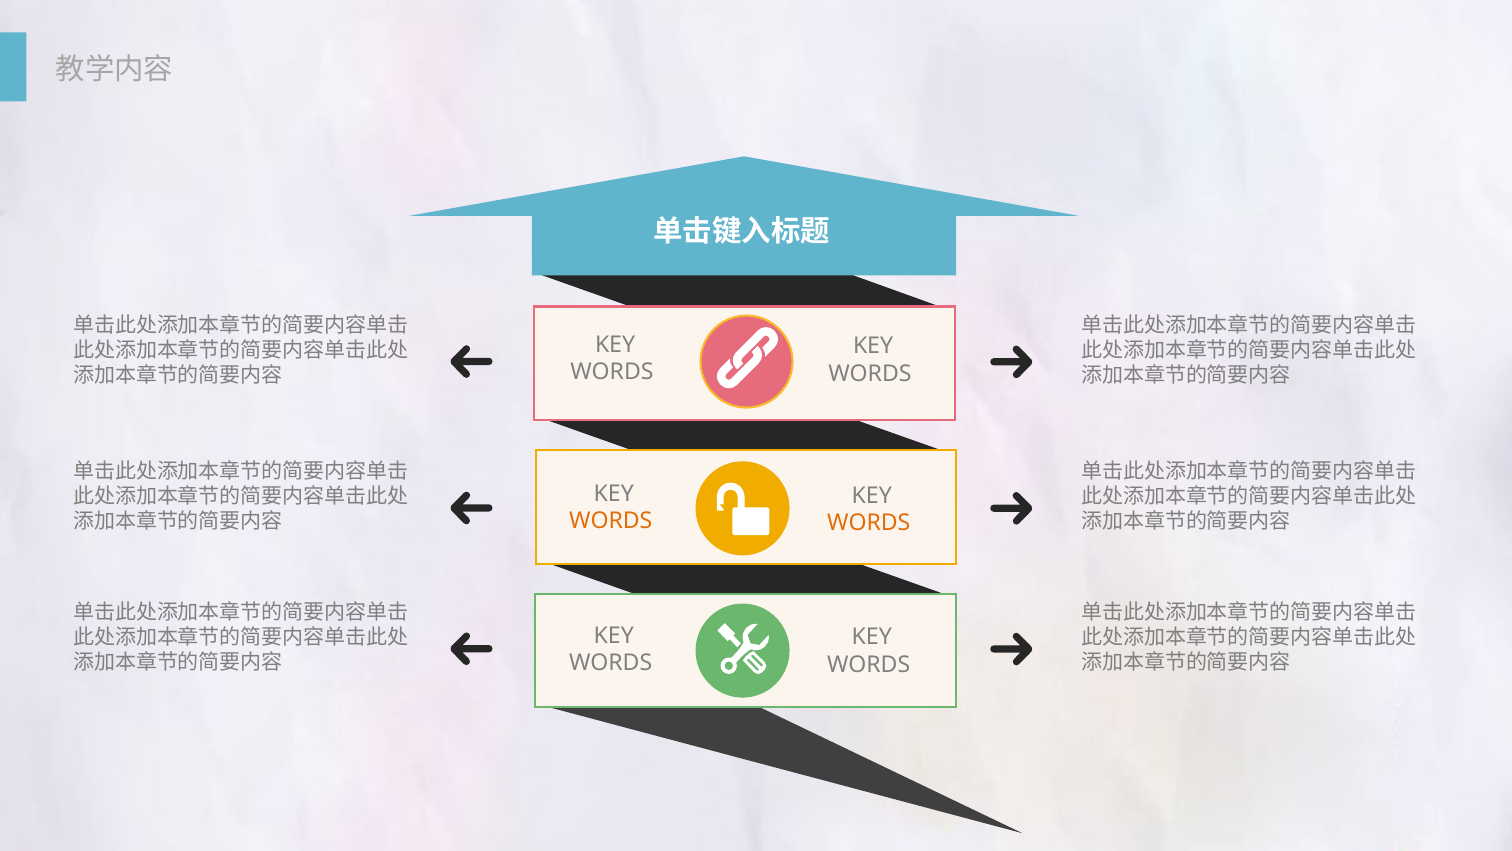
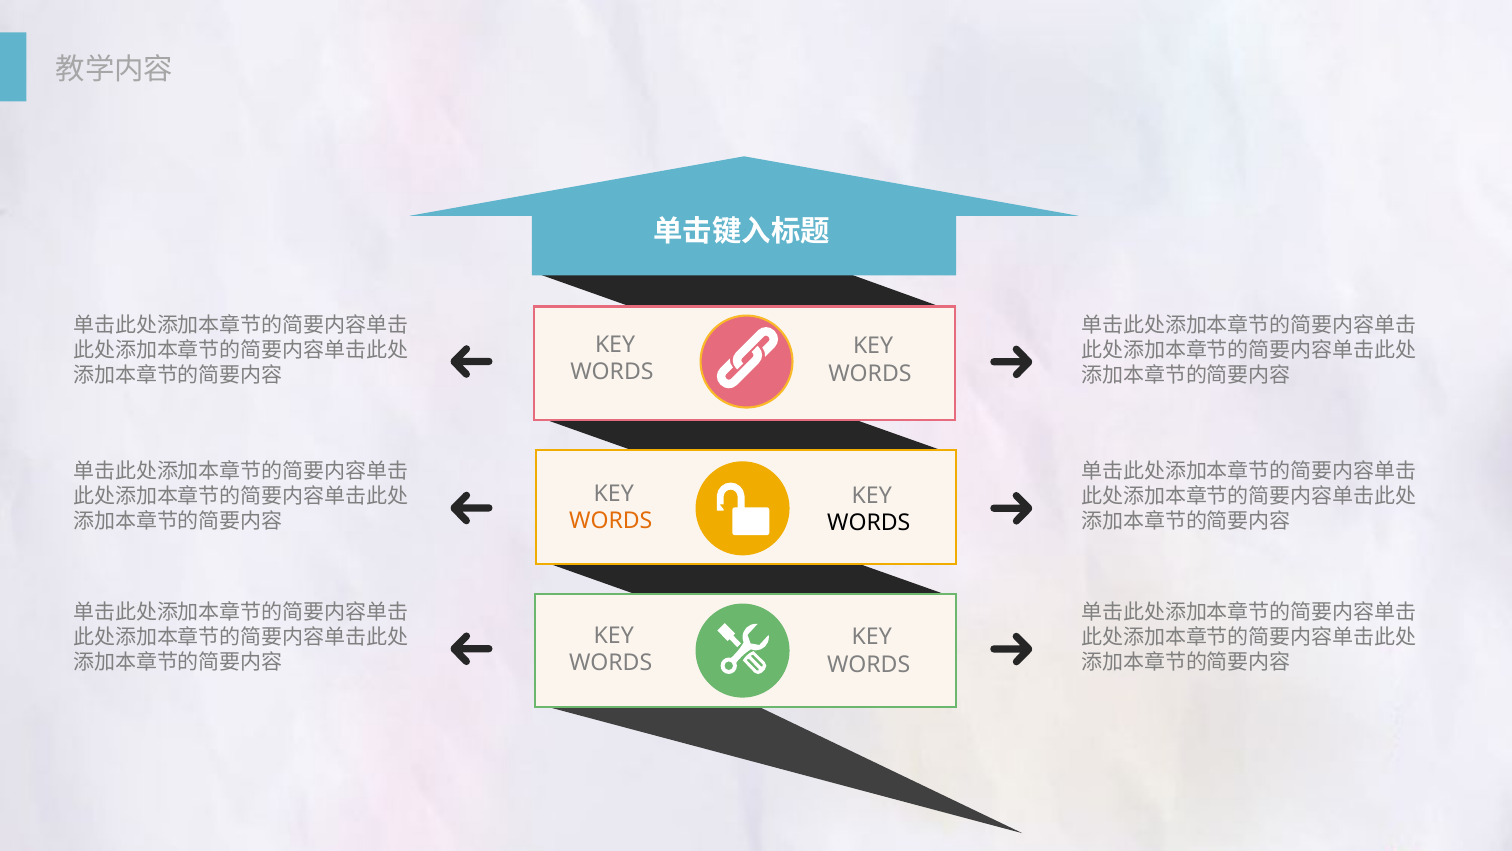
WORDS at (869, 523) colour: orange -> black
